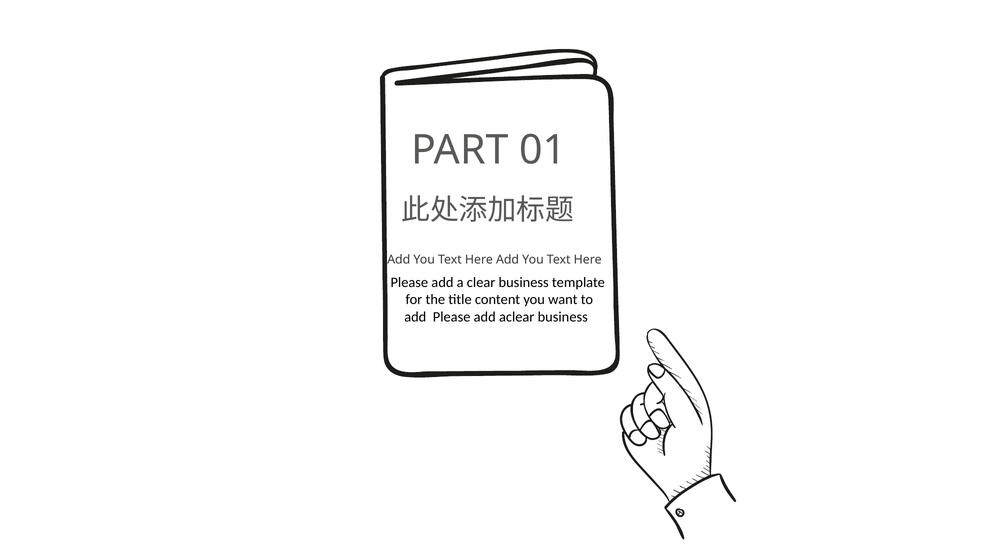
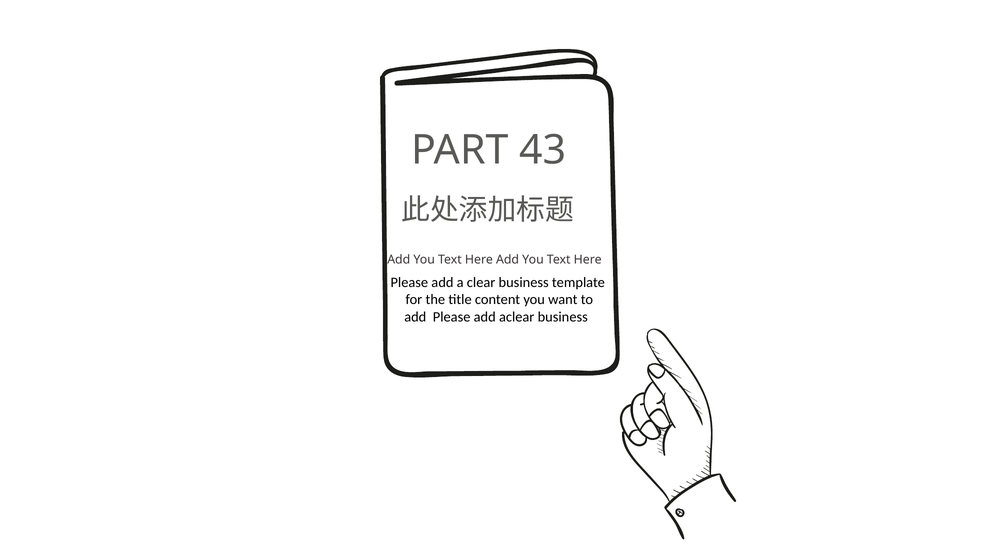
01: 01 -> 43
